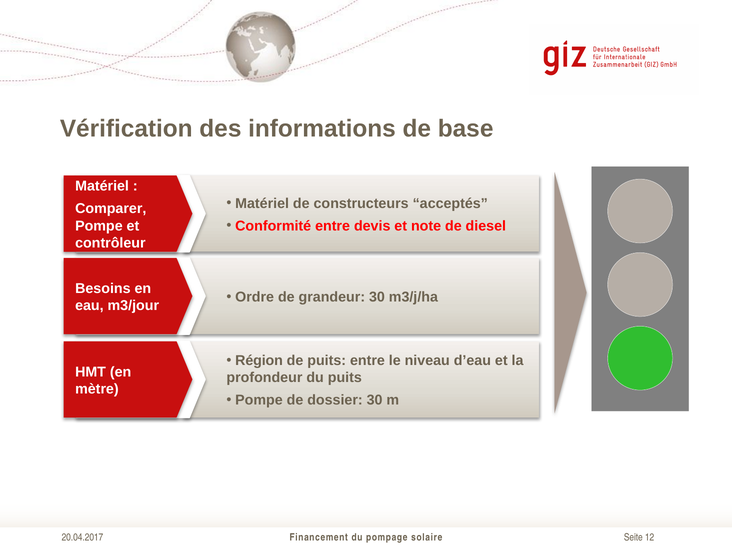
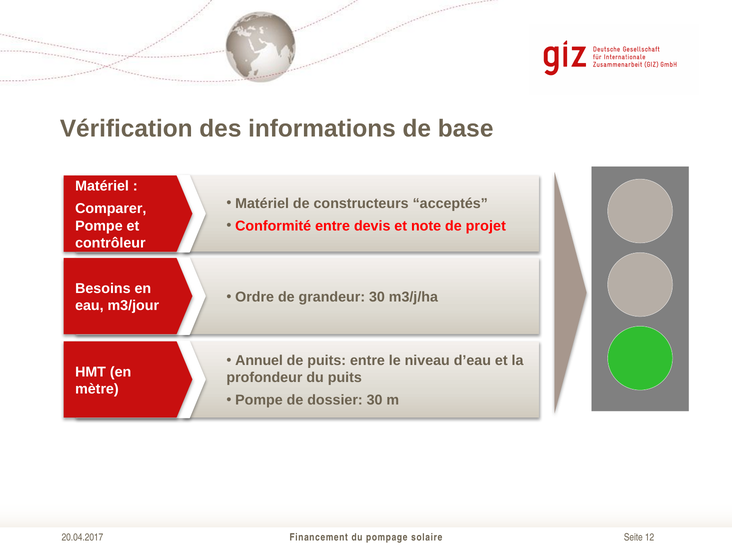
diesel: diesel -> projet
Région: Région -> Annuel
